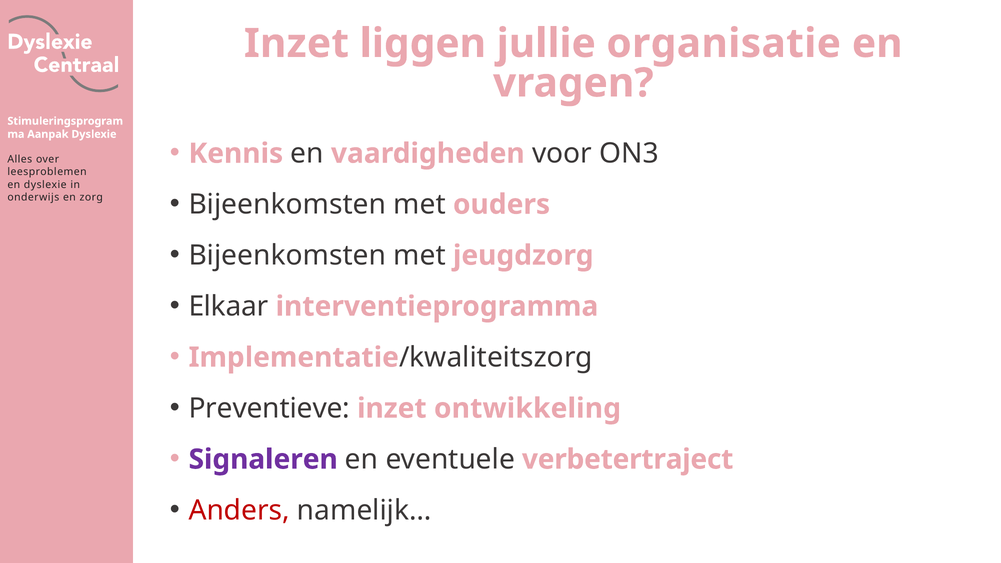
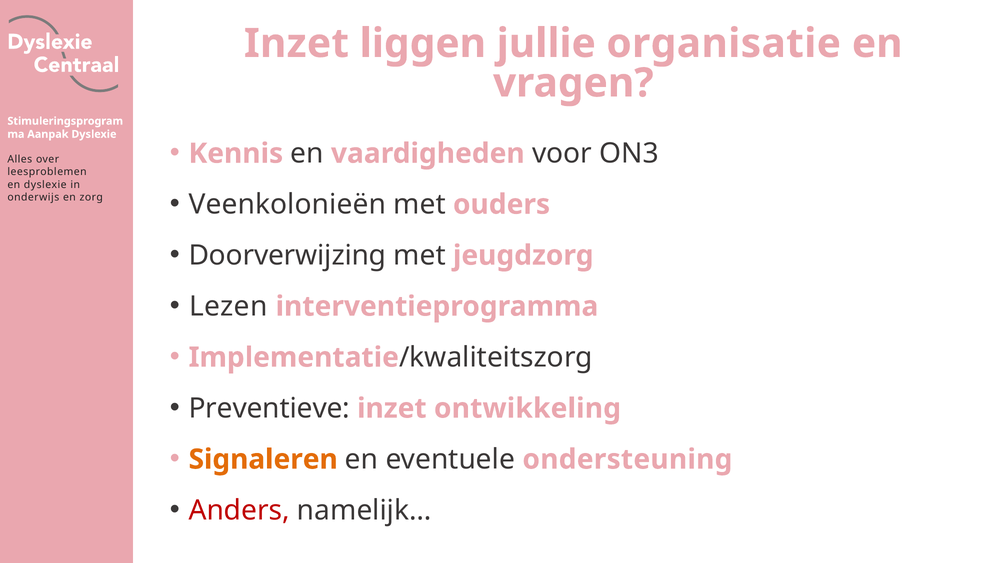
Bijeenkomsten at (287, 204): Bijeenkomsten -> Veenkolonieën
Bijeenkomsten at (287, 255): Bijeenkomsten -> Doorverwijzing
Elkaar: Elkaar -> Lezen
Signaleren colour: purple -> orange
verbetertraject: verbetertraject -> ondersteuning
